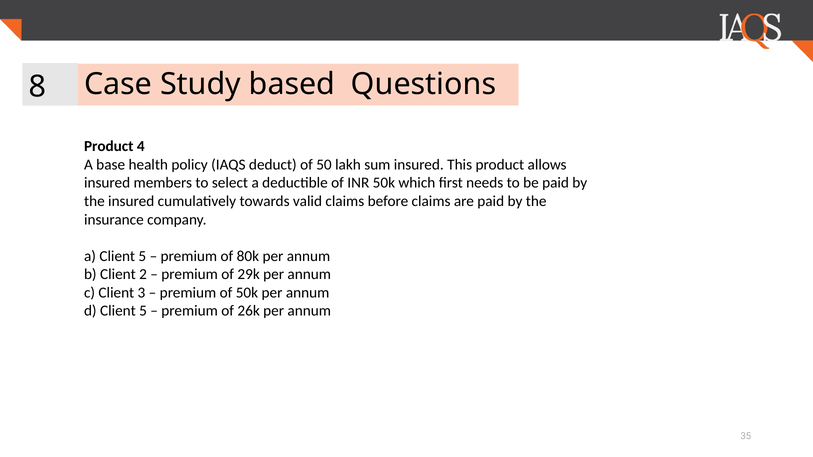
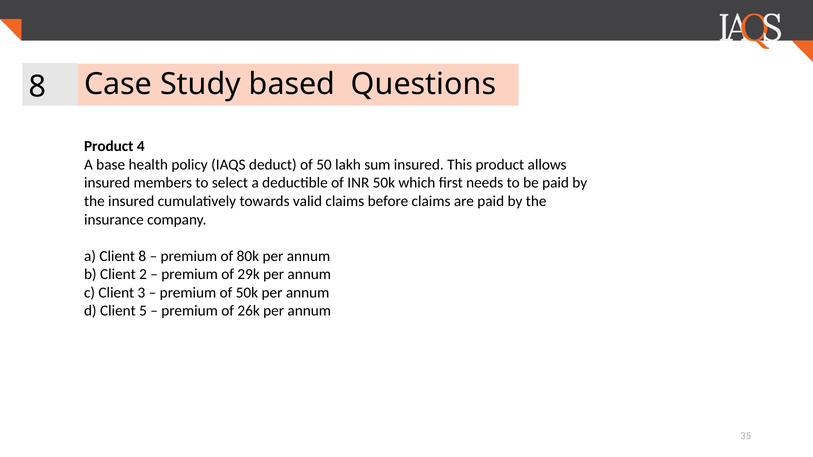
a Client 5: 5 -> 8
